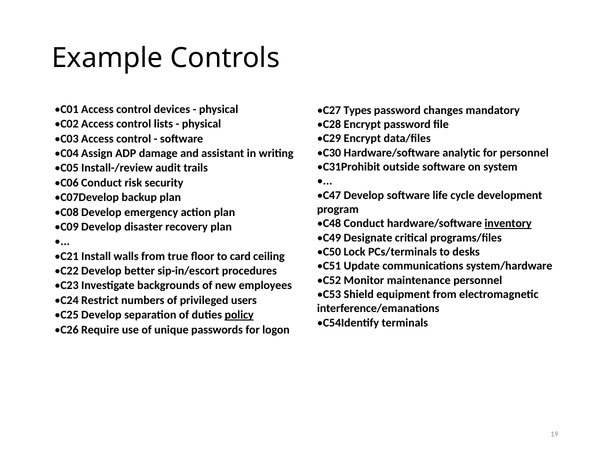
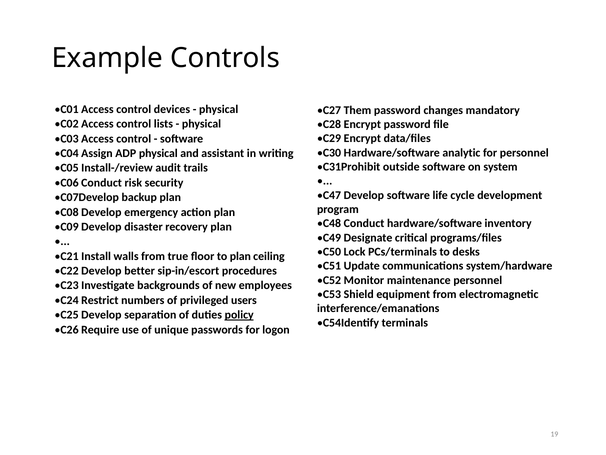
Types: Types -> Them
ADP damage: damage -> physical
inventory underline: present -> none
to card: card -> plan
